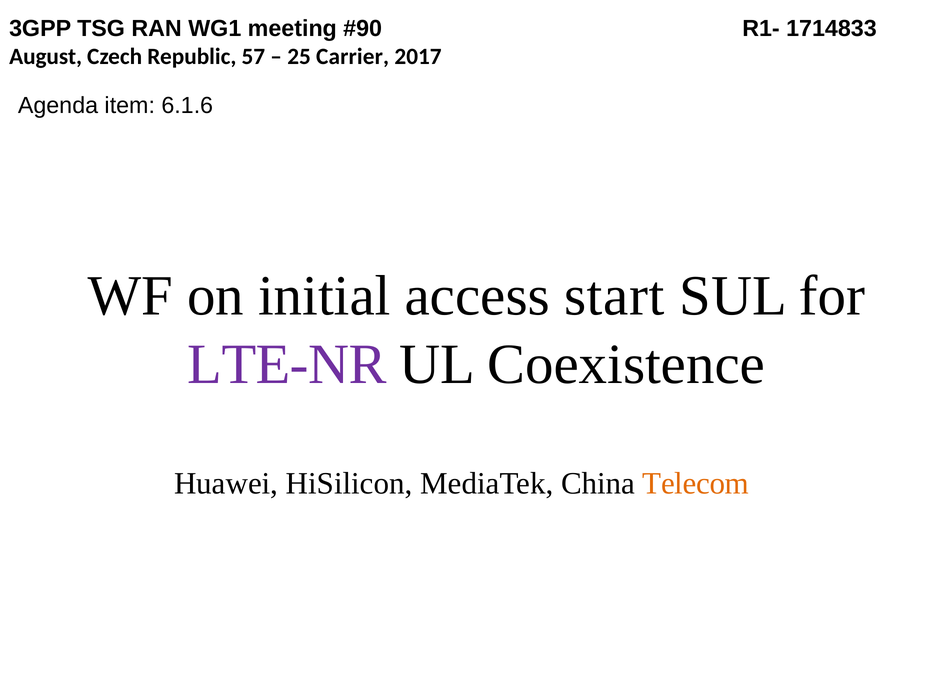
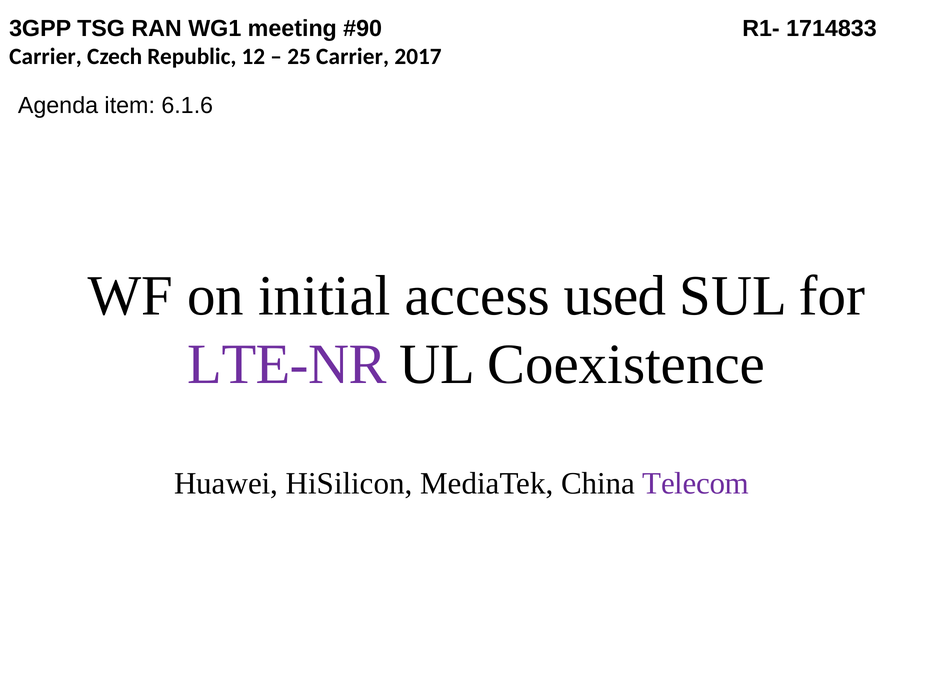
August at (46, 56): August -> Carrier
57: 57 -> 12
start: start -> used
Telecom colour: orange -> purple
